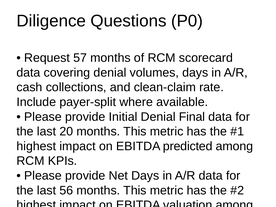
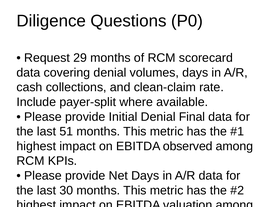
57: 57 -> 29
20: 20 -> 51
predicted: predicted -> observed
56: 56 -> 30
